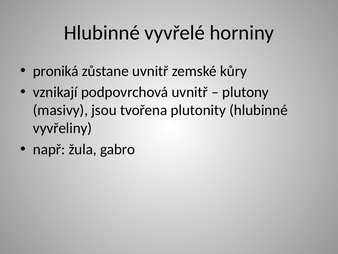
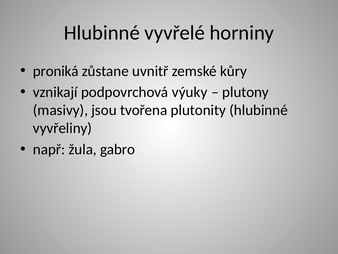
podpovrchová uvnitř: uvnitř -> výuky
